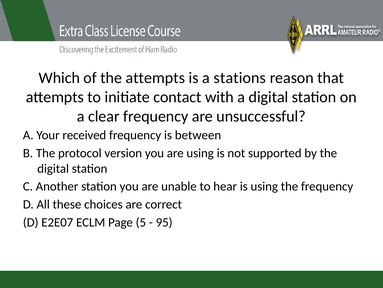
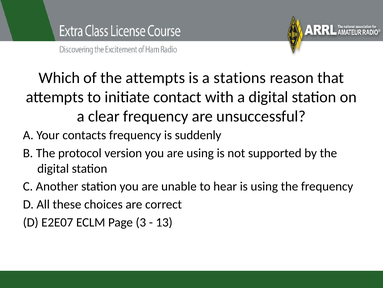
received: received -> contacts
between: between -> suddenly
5: 5 -> 3
95: 95 -> 13
